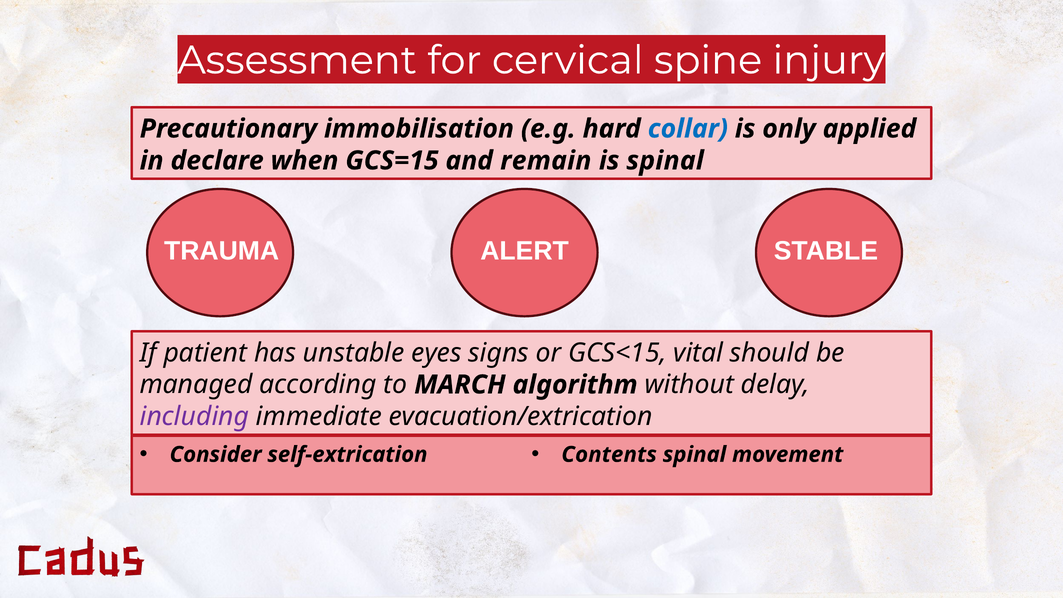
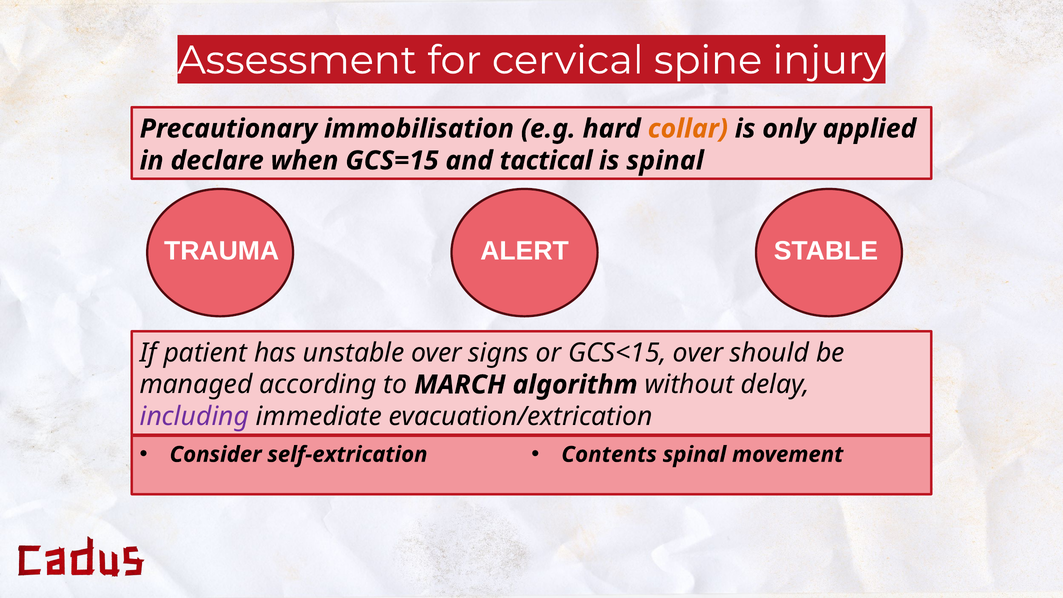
collar colour: blue -> orange
remain: remain -> tactical
unstable eyes: eyes -> over
GCS<15 vital: vital -> over
